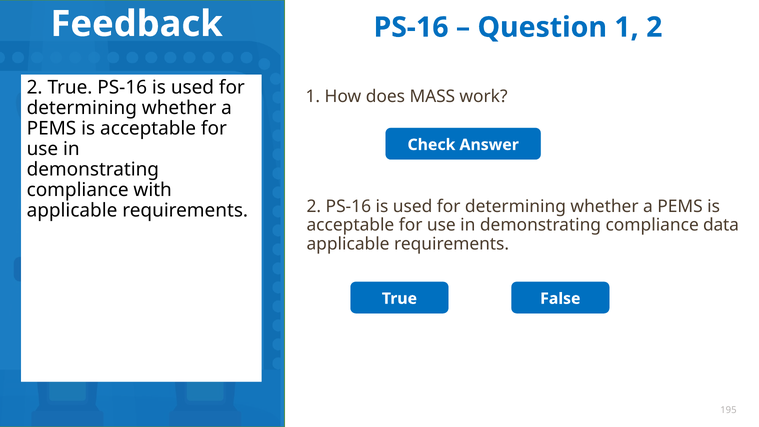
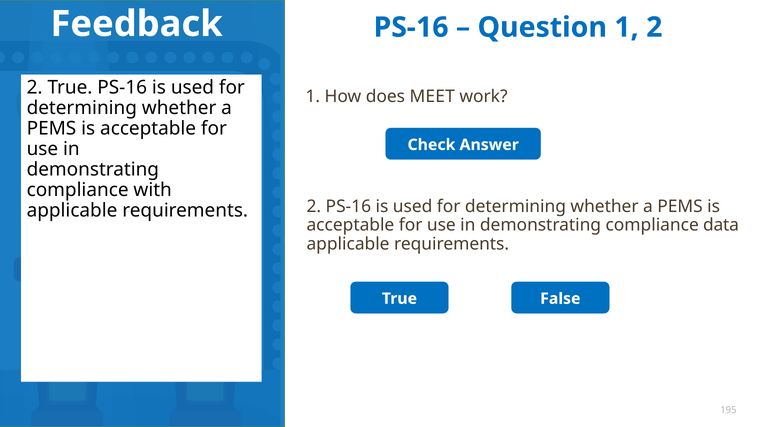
MASS: MASS -> MEET
